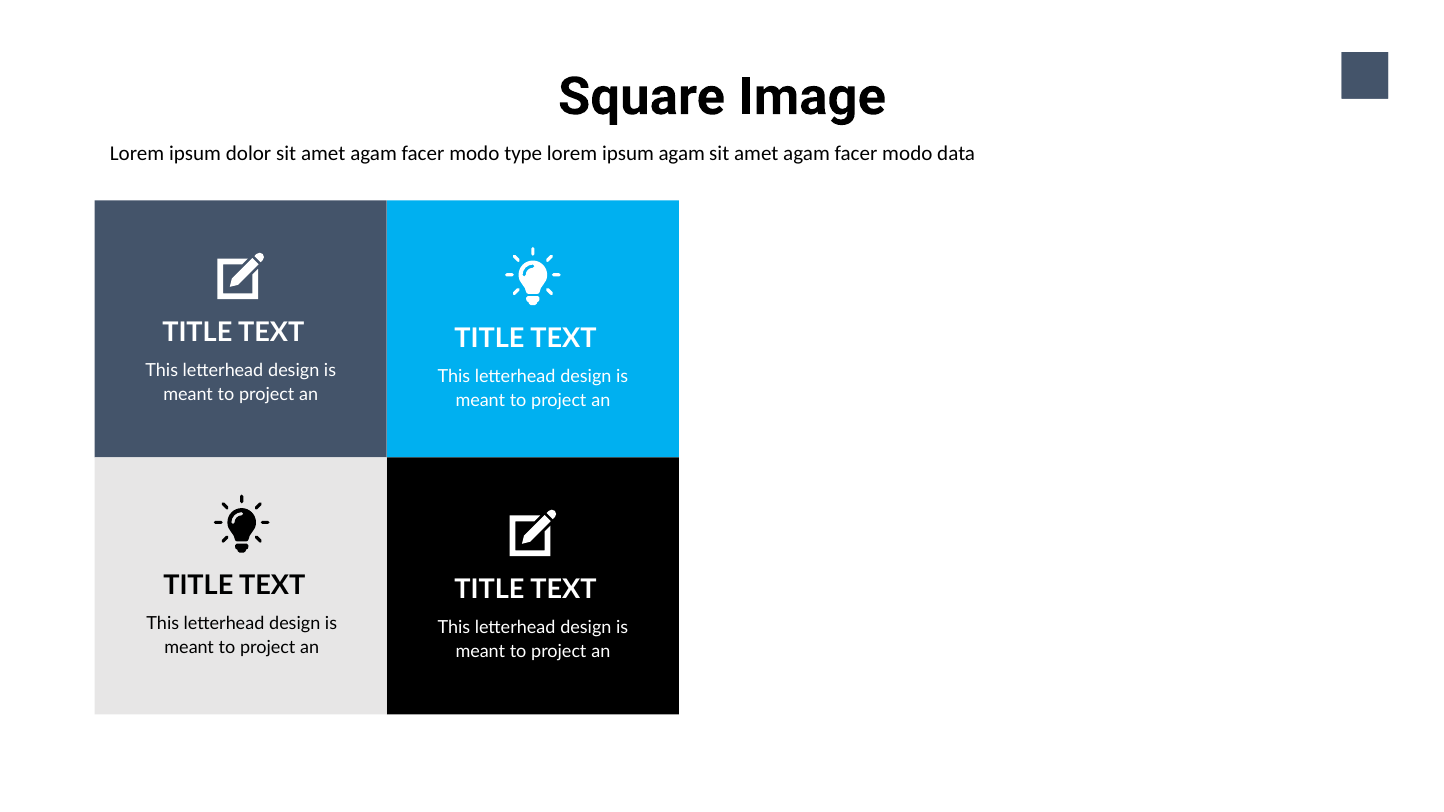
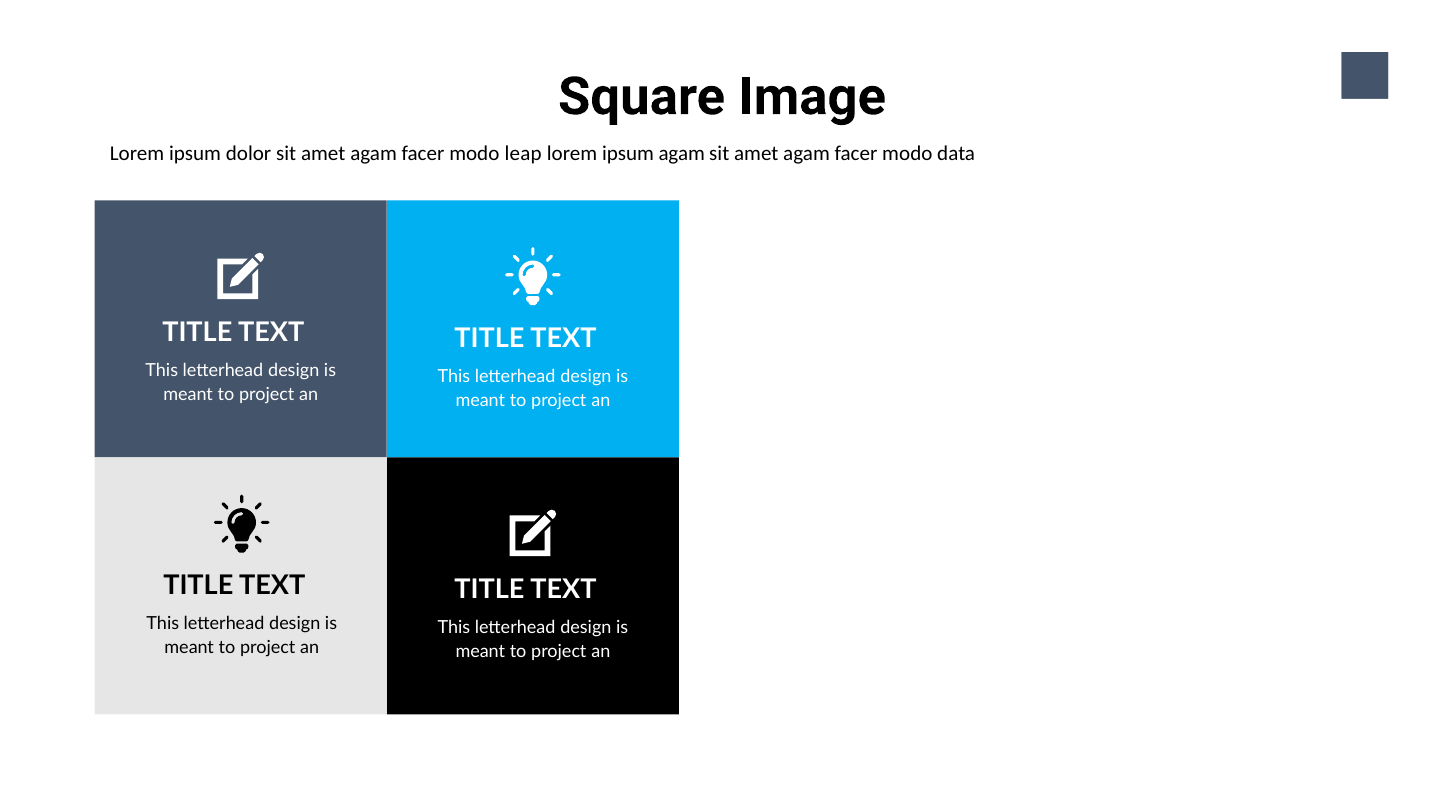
type: type -> leap
